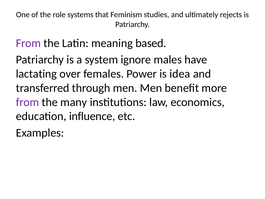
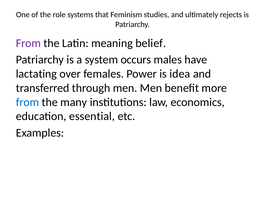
based: based -> belief
ignore: ignore -> occurs
from at (27, 102) colour: purple -> blue
influence: influence -> essential
